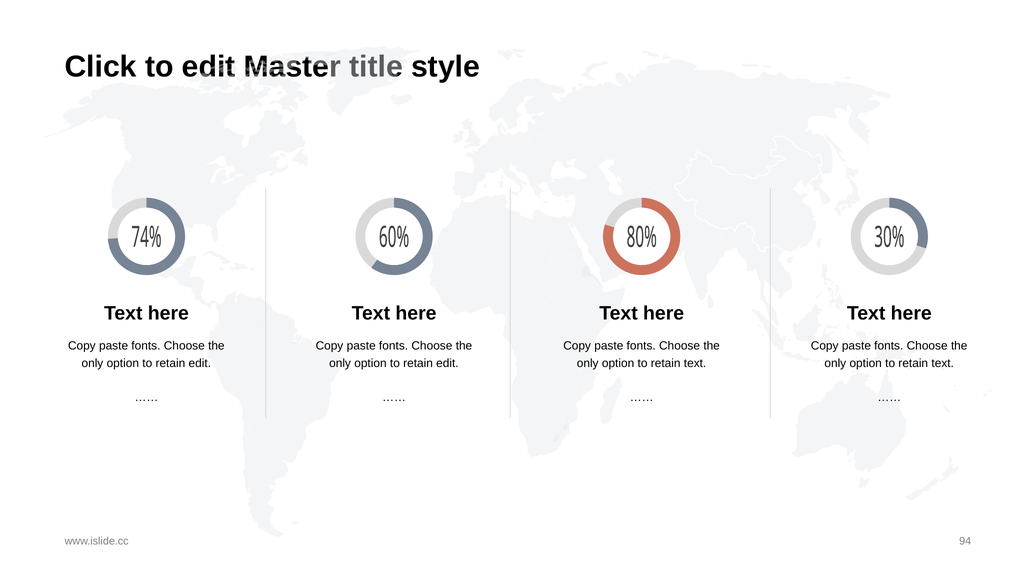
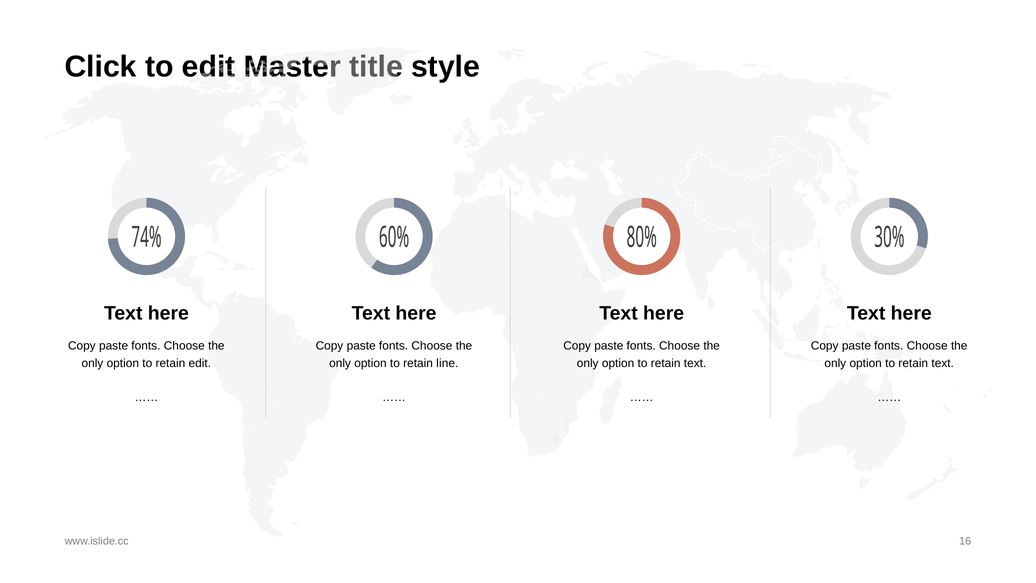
edit at (447, 363): edit -> line
94: 94 -> 16
